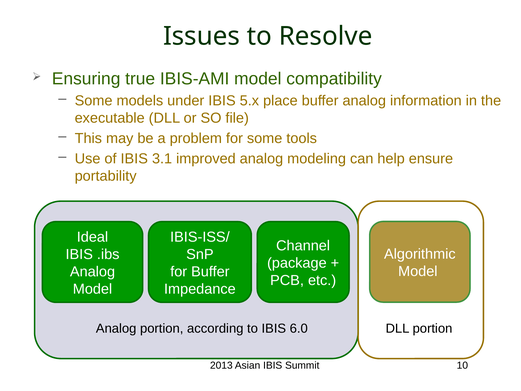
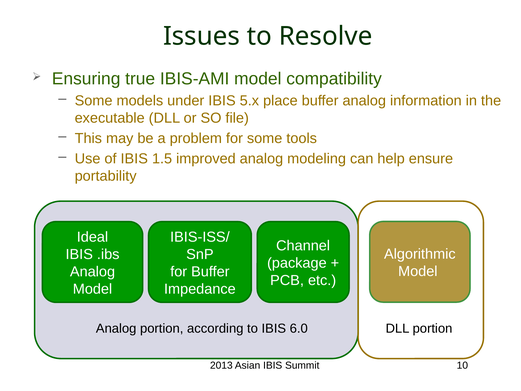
3.1: 3.1 -> 1.5
